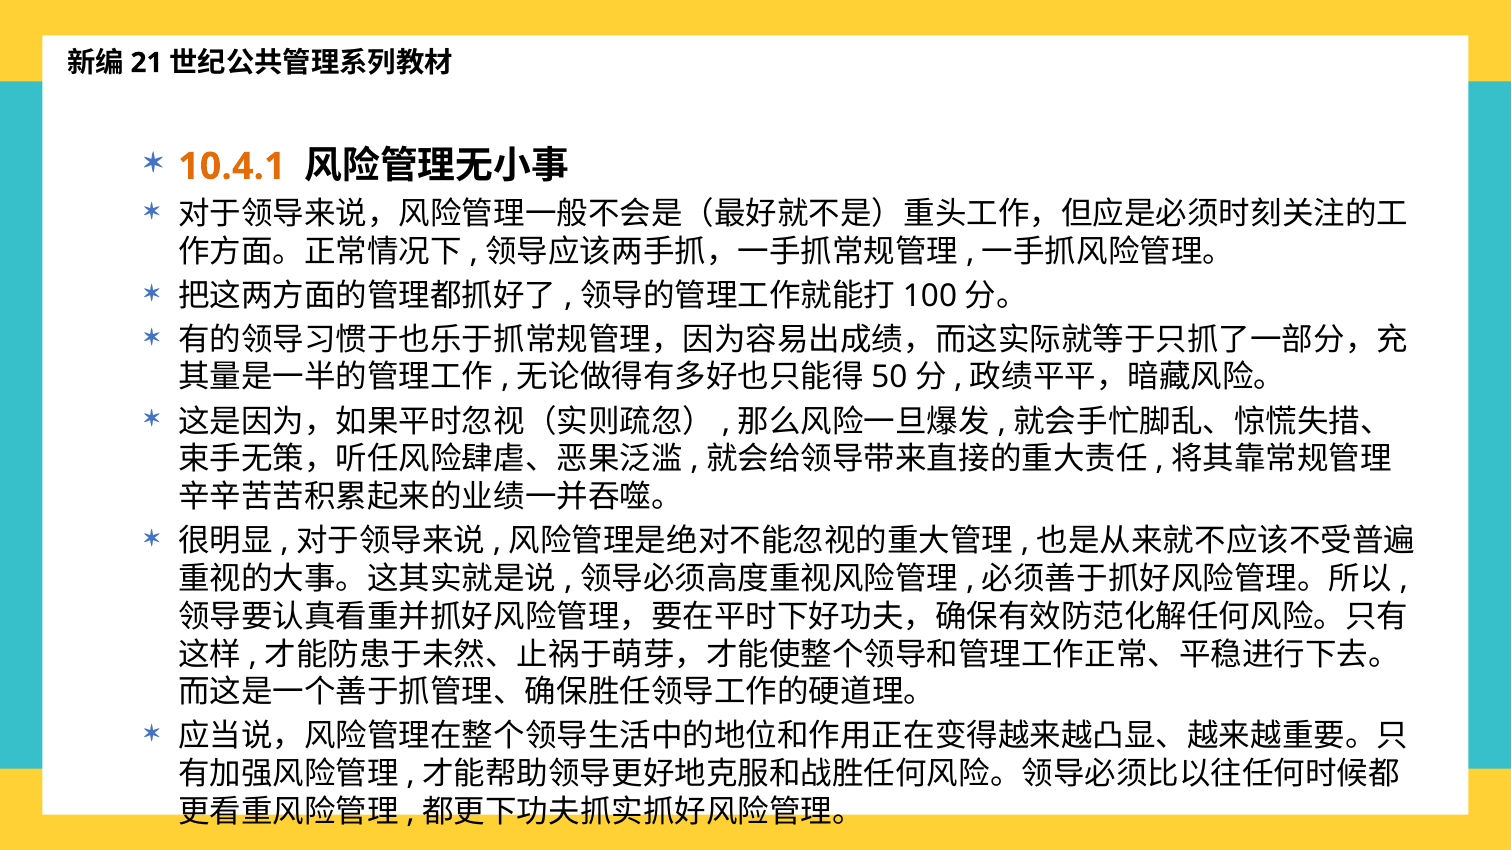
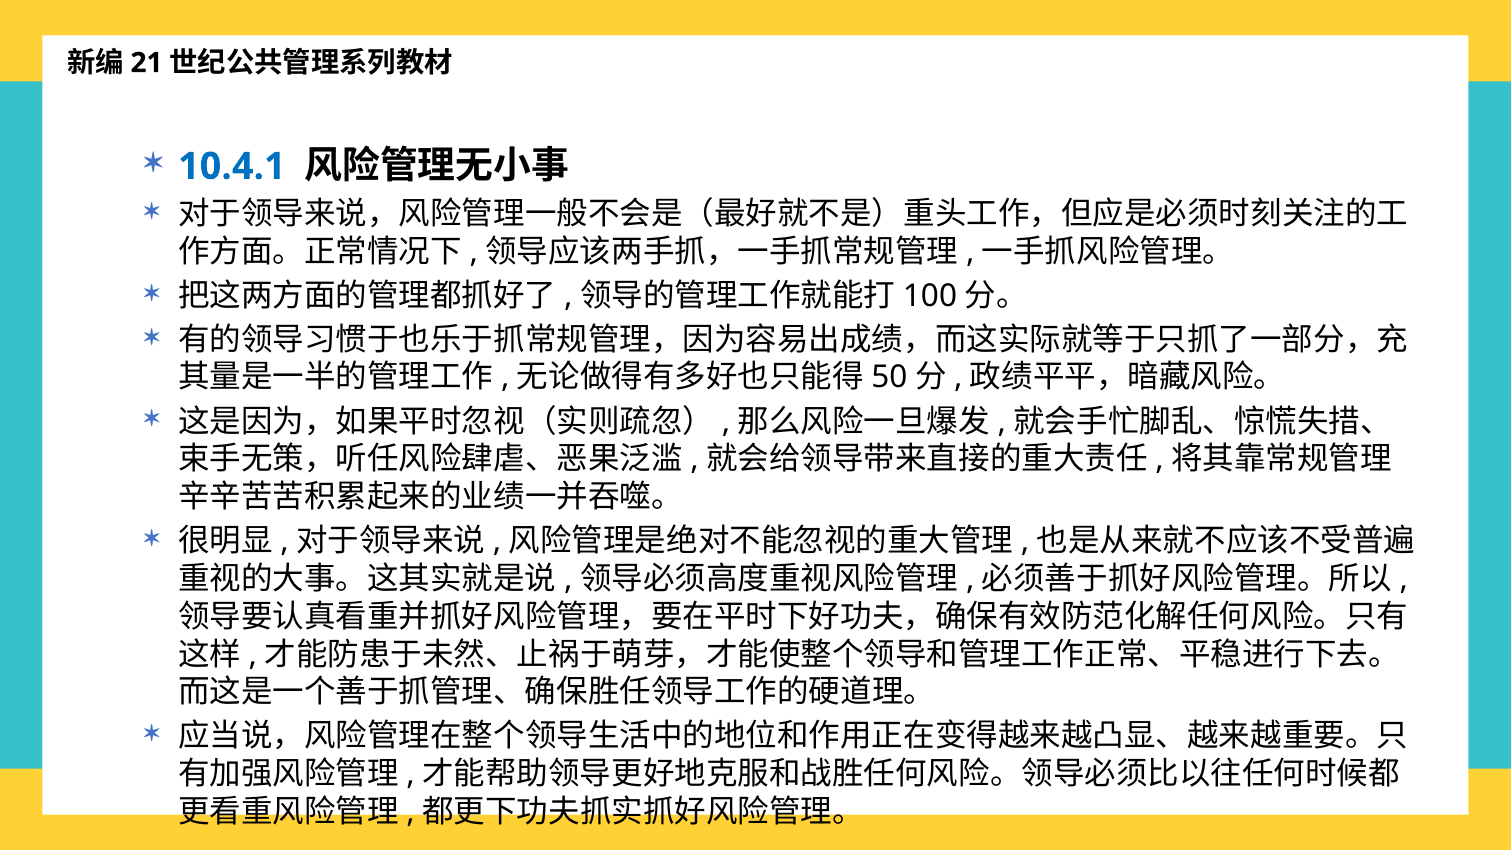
10.4.1 colour: orange -> blue
